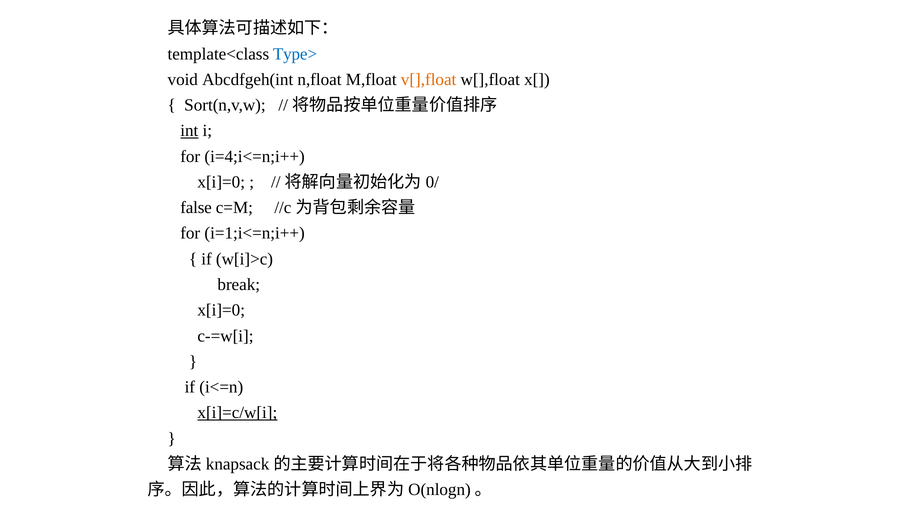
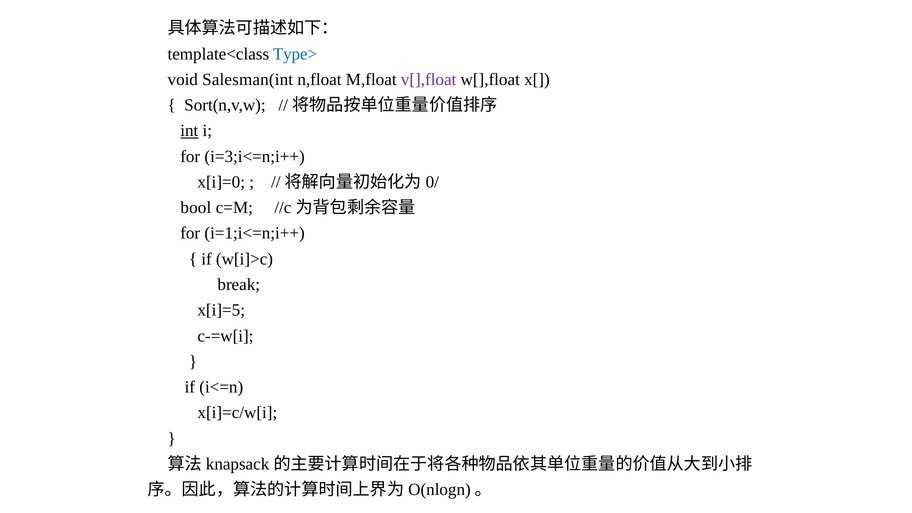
Abcdfgeh(int: Abcdfgeh(int -> Salesman(int
v[],float colour: orange -> purple
i=4;i<=n;i++: i=4;i<=n;i++ -> i=3;i<=n;i++
false: false -> bool
x[i]=0 at (221, 310): x[i]=0 -> x[i]=5
x[i]=c/w[i underline: present -> none
